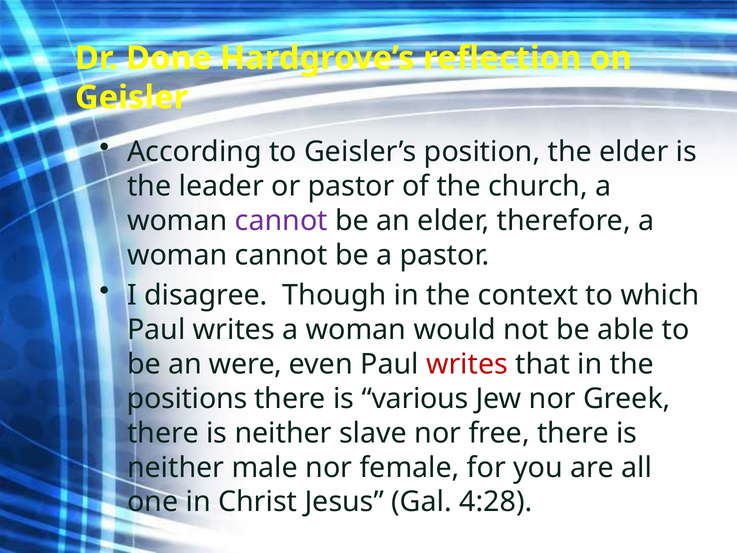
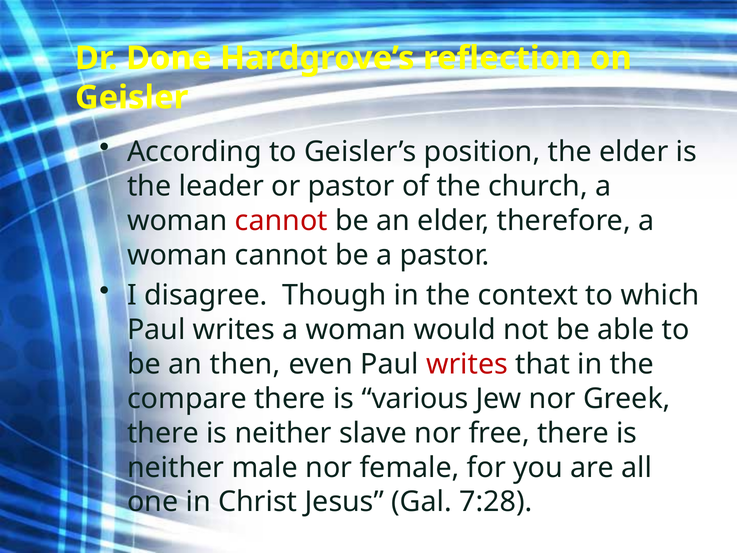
cannot at (281, 221) colour: purple -> red
were: were -> then
positions: positions -> compare
4:28: 4:28 -> 7:28
